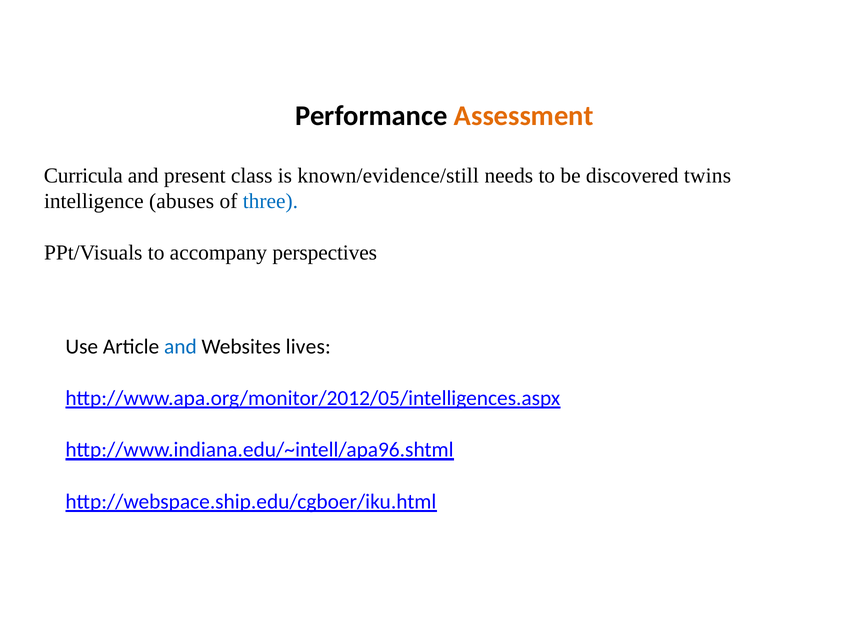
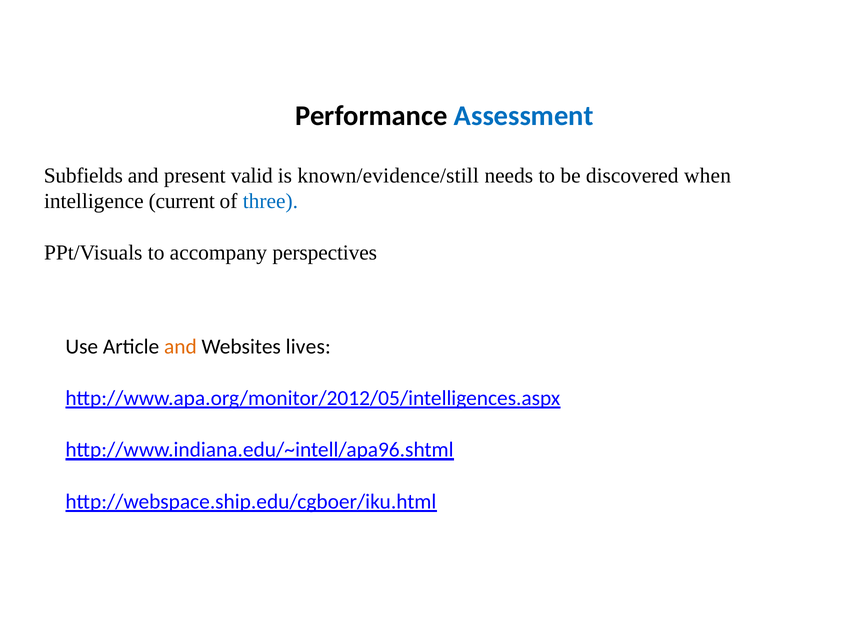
Assessment colour: orange -> blue
Curricula: Curricula -> Subfields
class: class -> valid
twins: twins -> when
abuses: abuses -> current
and at (180, 347) colour: blue -> orange
